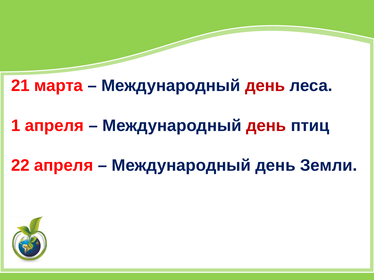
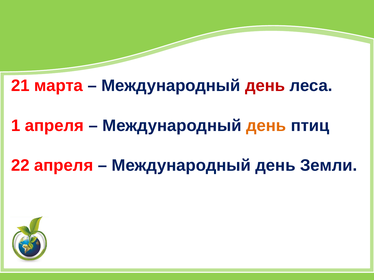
день at (266, 126) colour: red -> orange
